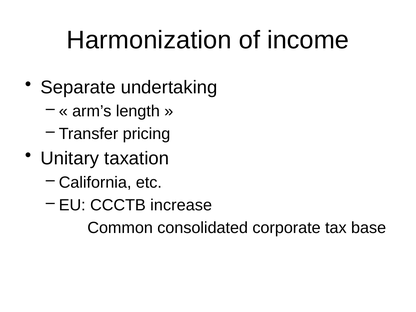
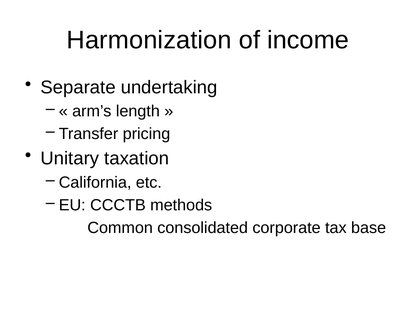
increase: increase -> methods
